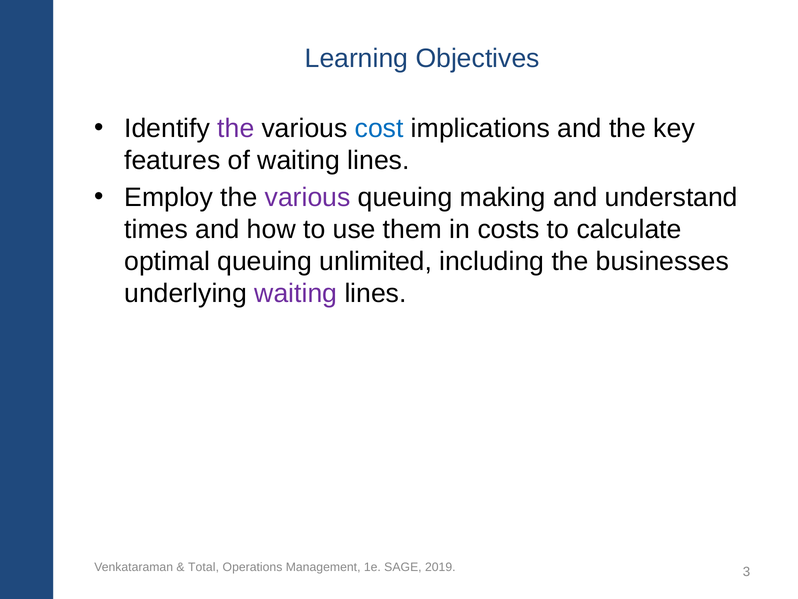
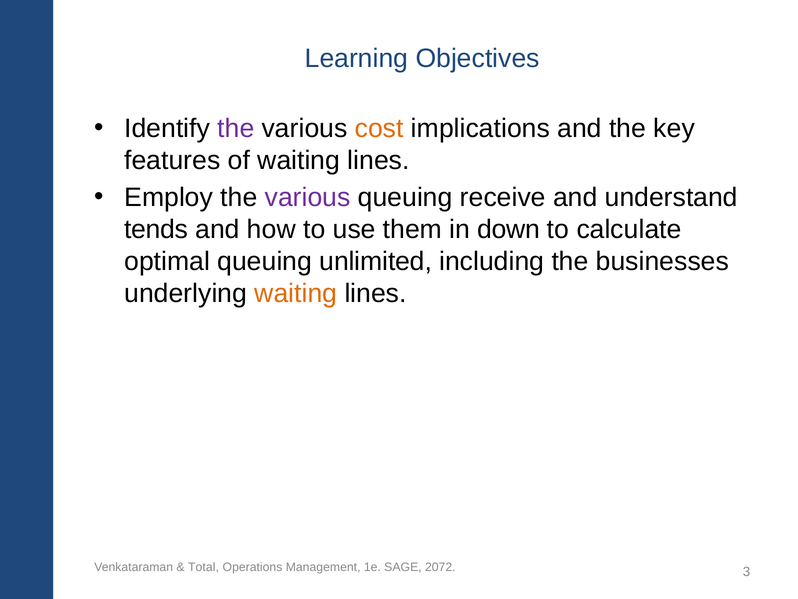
cost colour: blue -> orange
making: making -> receive
times: times -> tends
costs: costs -> down
waiting at (296, 293) colour: purple -> orange
2019: 2019 -> 2072
